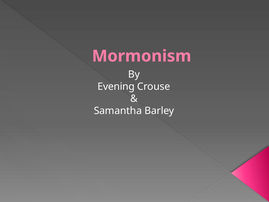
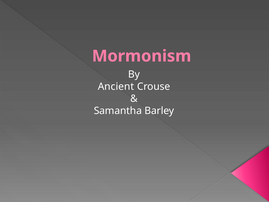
Evening: Evening -> Ancient
